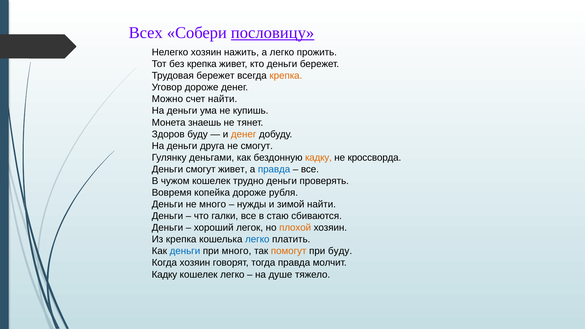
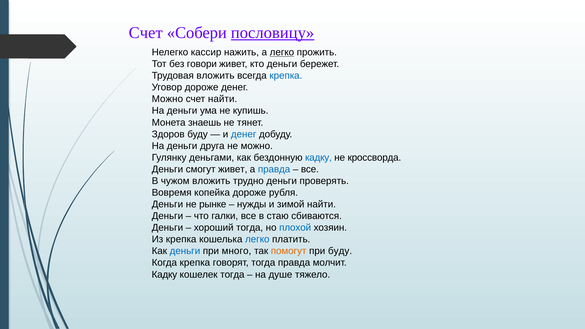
Всех at (146, 33): Всех -> Счет
Нелегко хозяин: хозяин -> кассир
легко at (282, 52) underline: none -> present
без крепка: крепка -> говори
Трудовая бережет: бережет -> вложить
крепка at (286, 76) colour: orange -> blue
денег at (244, 134) colour: orange -> blue
не смогут: смогут -> можно
кадку at (318, 158) colour: orange -> blue
чужом кошелек: кошелек -> вложить
не много: много -> рынке
хороший легок: легок -> тогда
плохой colour: orange -> blue
Когда хозяин: хозяин -> крепка
кошелек легко: легко -> тогда
